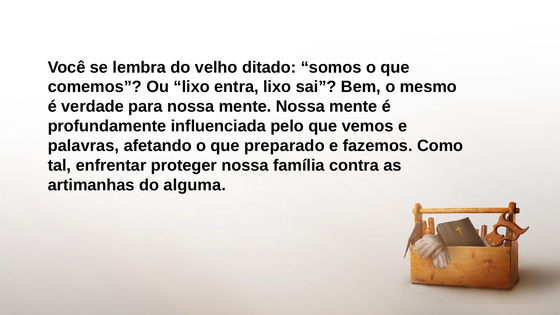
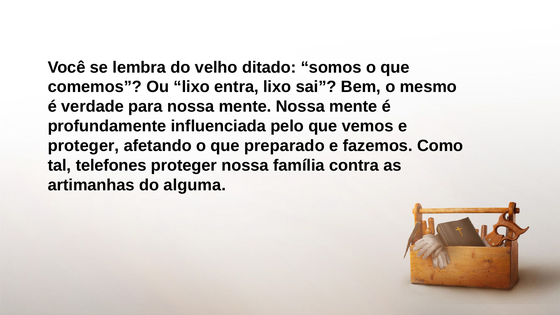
palavras at (83, 146): palavras -> proteger
enfrentar: enfrentar -> telefones
